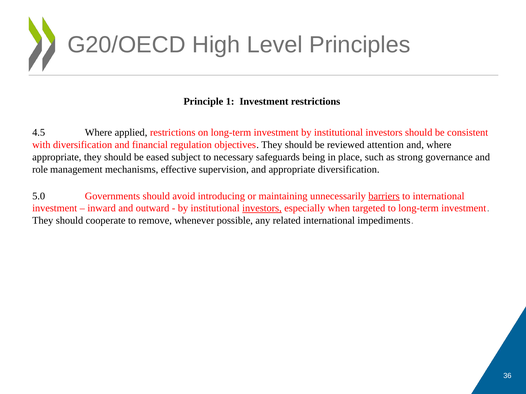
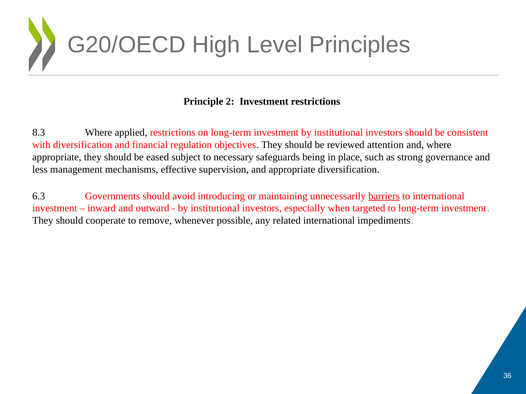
1: 1 -> 2
4.5: 4.5 -> 8.3
role: role -> less
5.0: 5.0 -> 6.3
investors at (262, 209) underline: present -> none
